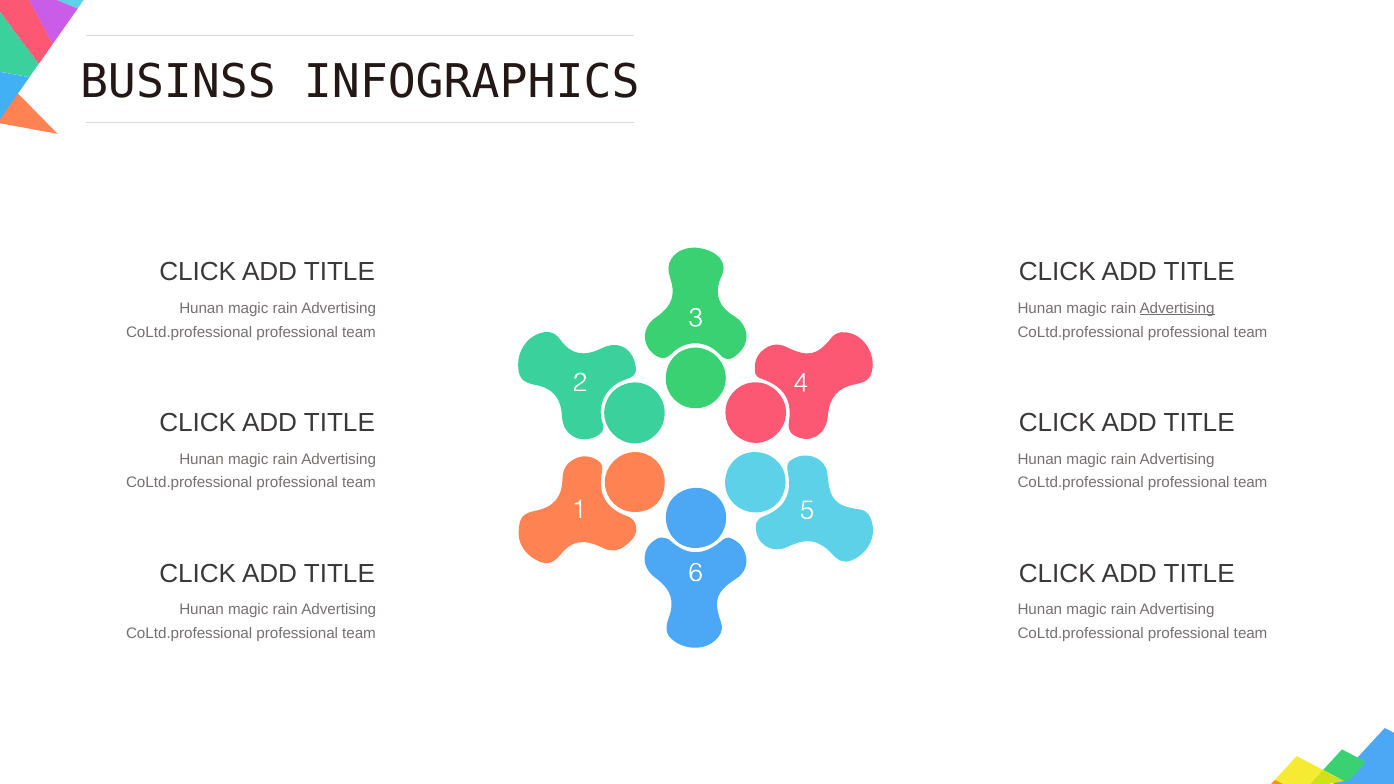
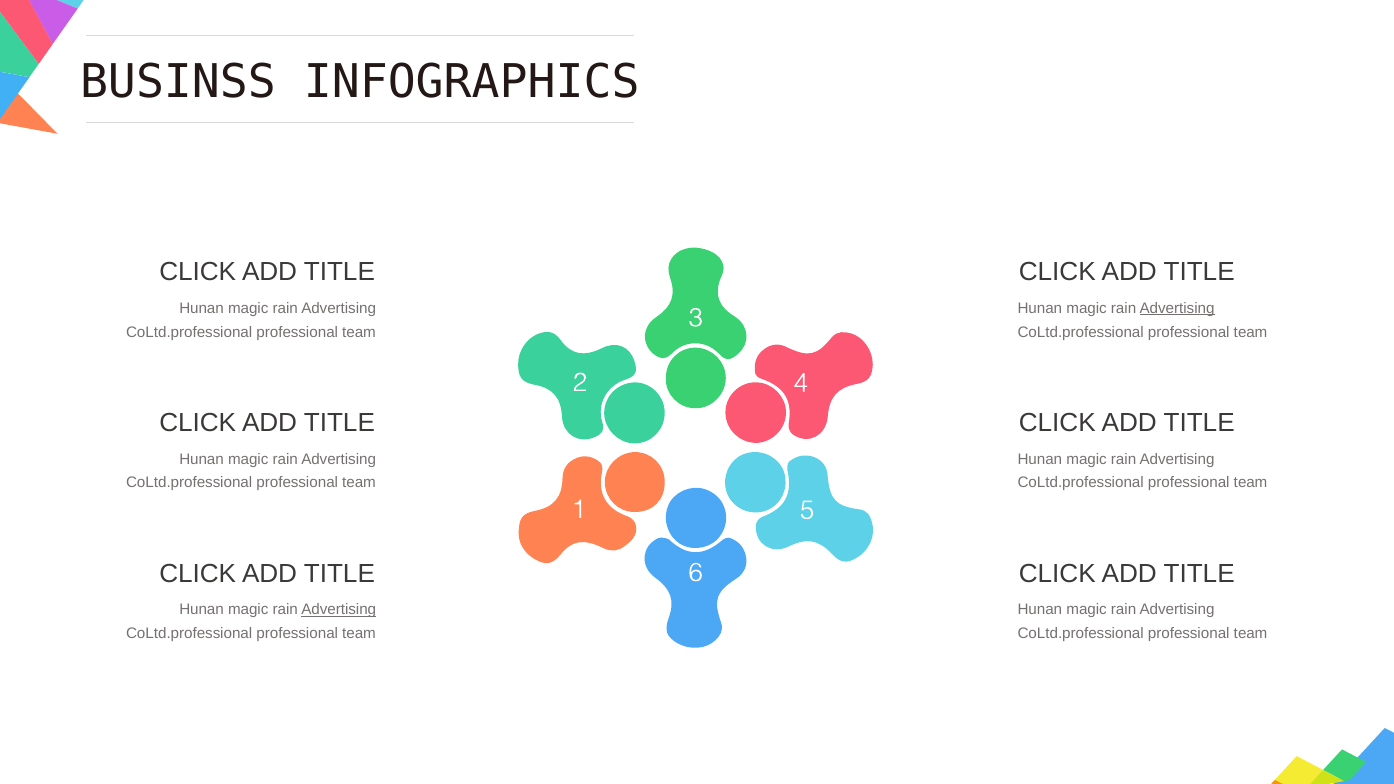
Advertising at (339, 610) underline: none -> present
